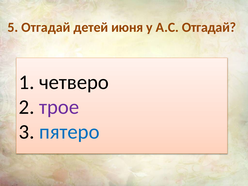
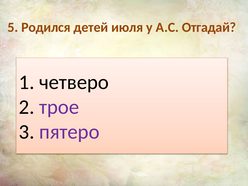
5 Отгадай: Отгадай -> Родился
июня: июня -> июля
пятеро colour: blue -> purple
